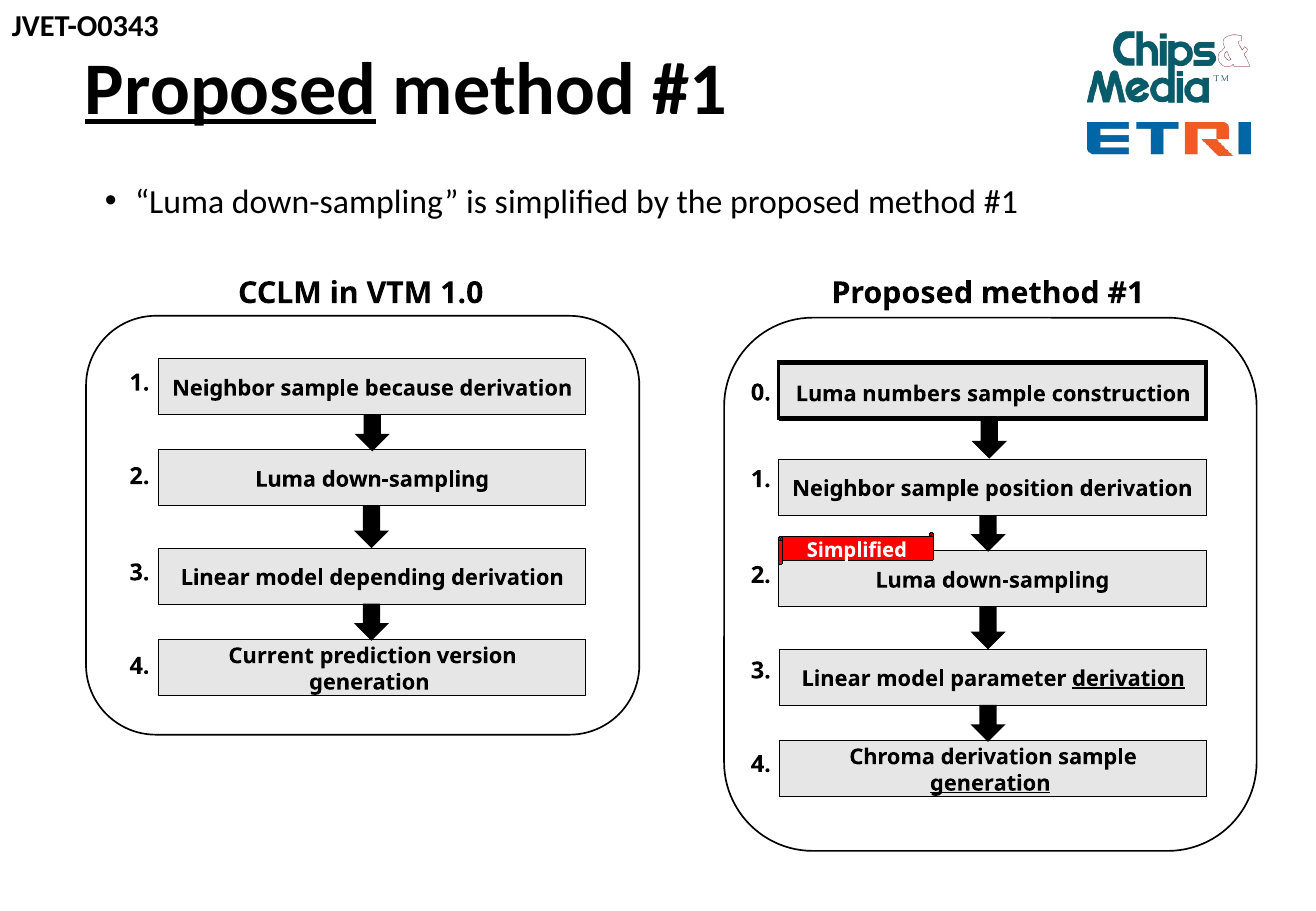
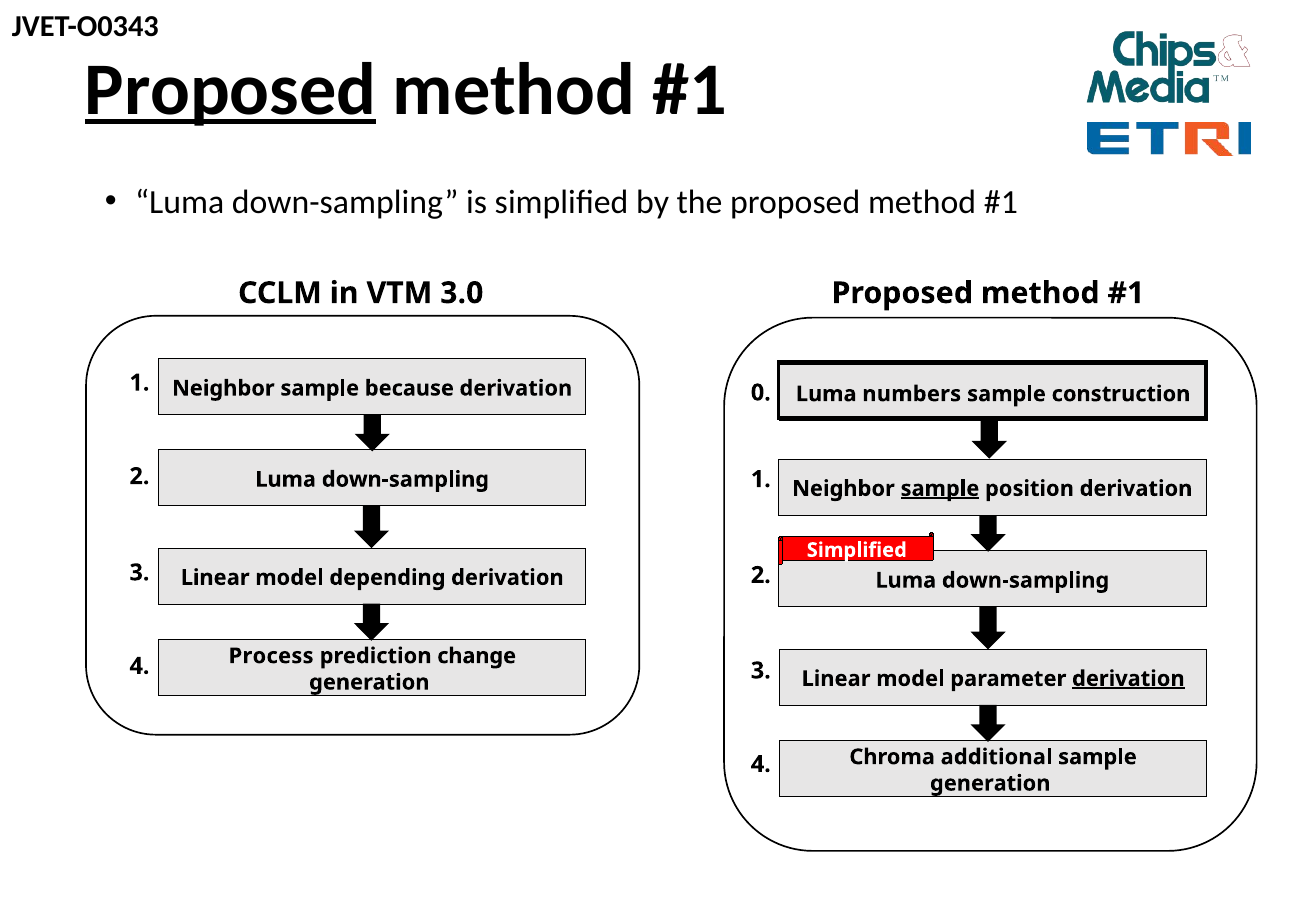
1.0: 1.0 -> 3.0
sample at (940, 489) underline: none -> present
Current: Current -> Process
version: version -> change
Chroma derivation: derivation -> additional
generation at (990, 783) underline: present -> none
